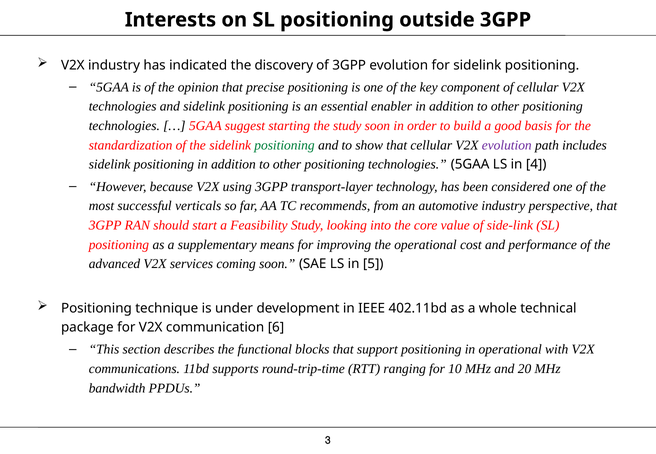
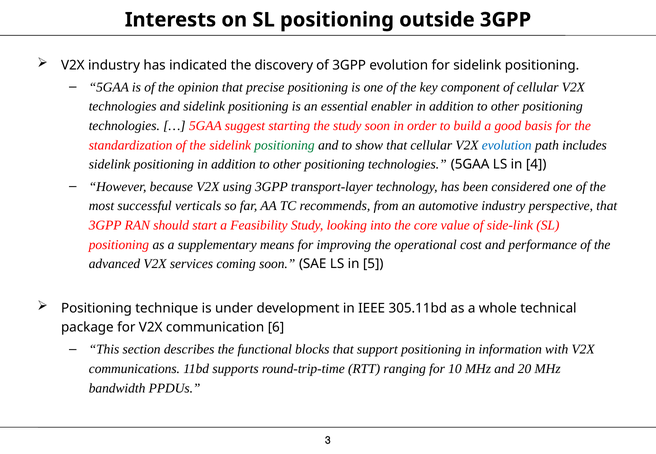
evolution at (507, 145) colour: purple -> blue
402.11bd: 402.11bd -> 305.11bd
in operational: operational -> information
